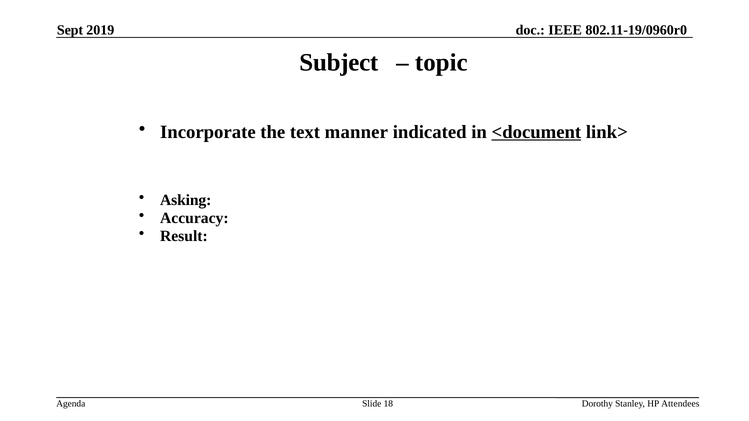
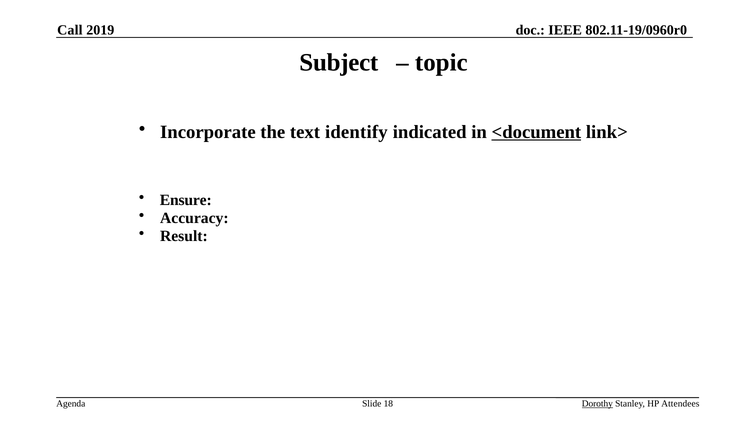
Sept: Sept -> Call
manner: manner -> identify
Asking: Asking -> Ensure
Dorothy underline: none -> present
